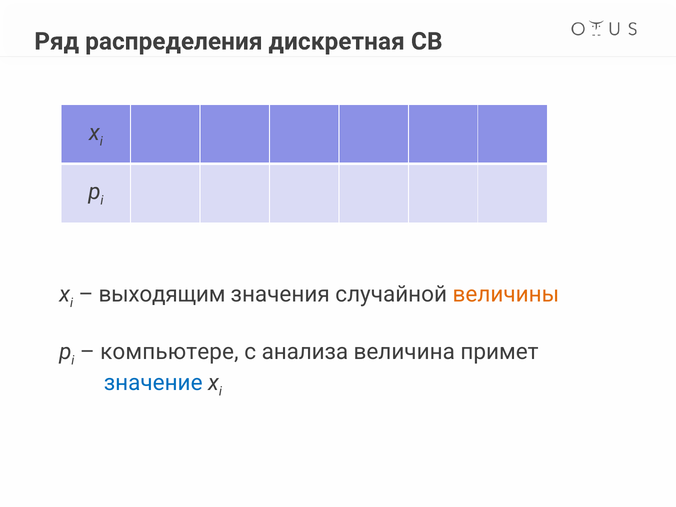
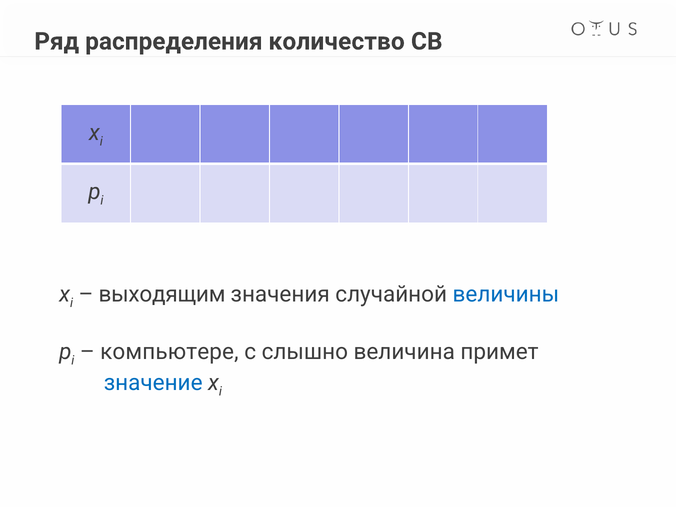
дискретная: дискретная -> количество
величины colour: orange -> blue
анализа: анализа -> слышно
